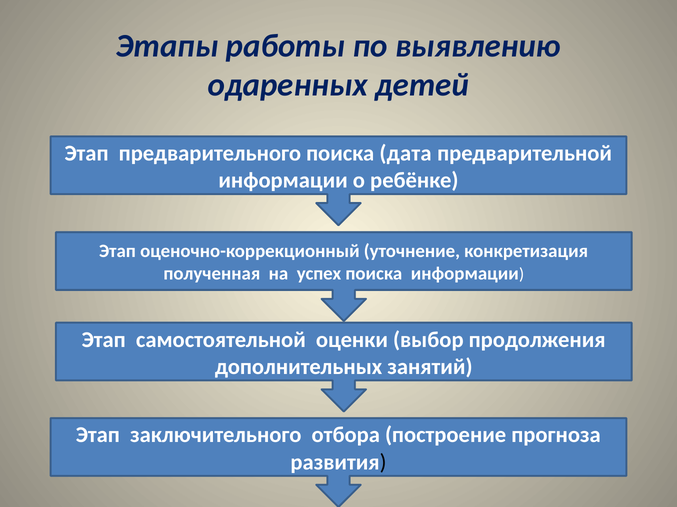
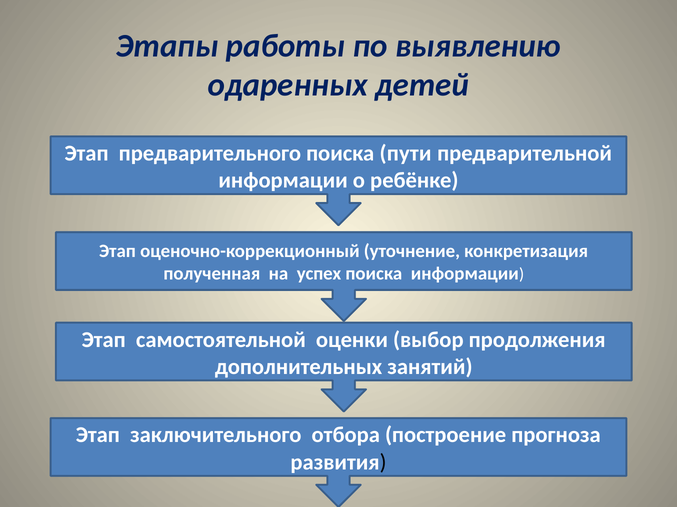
дата: дата -> пути
